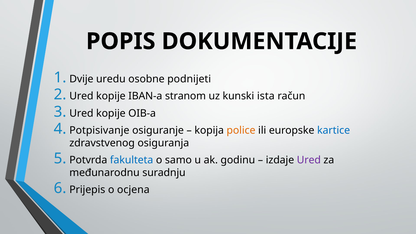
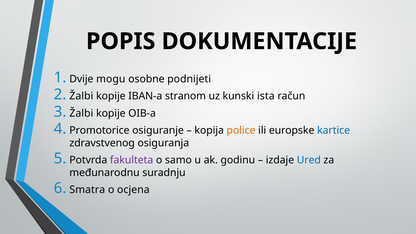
uredu: uredu -> mogu
Ured at (81, 96): Ured -> Žalbi
Ured at (81, 113): Ured -> Žalbi
Potpisivanje: Potpisivanje -> Promotorice
fakulteta colour: blue -> purple
Ured at (309, 160) colour: purple -> blue
Prijepis: Prijepis -> Smatra
